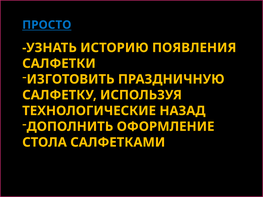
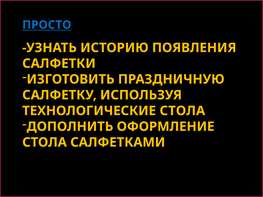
ТЕХНОЛОГИЧЕСКИЕ НАЗАД: НАЗАД -> СТОЛА
